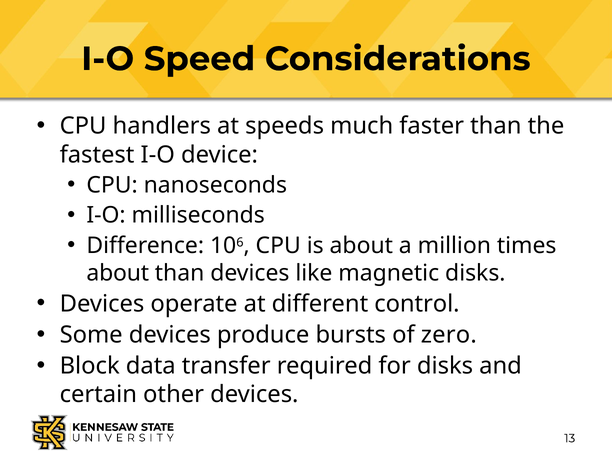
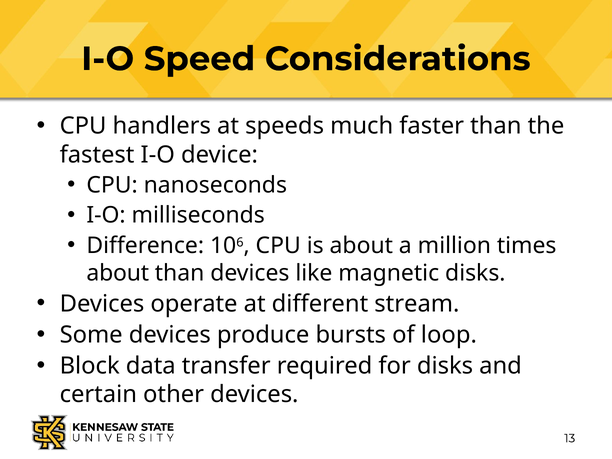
control: control -> stream
zero: zero -> loop
